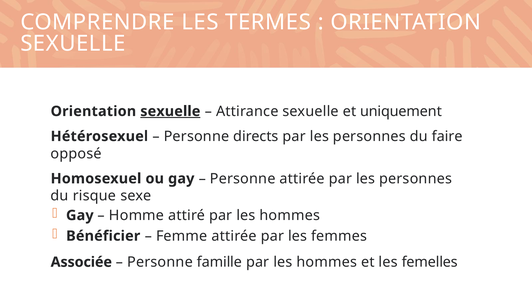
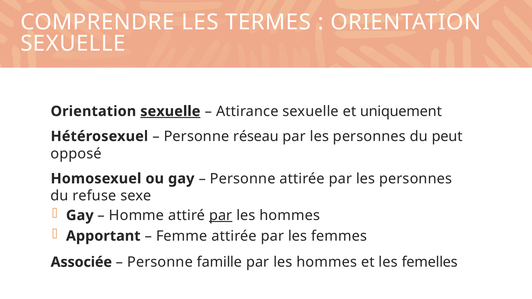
directs: directs -> réseau
faire: faire -> peut
risque: risque -> refuse
par at (221, 216) underline: none -> present
Bénéficier: Bénéficier -> Apportant
